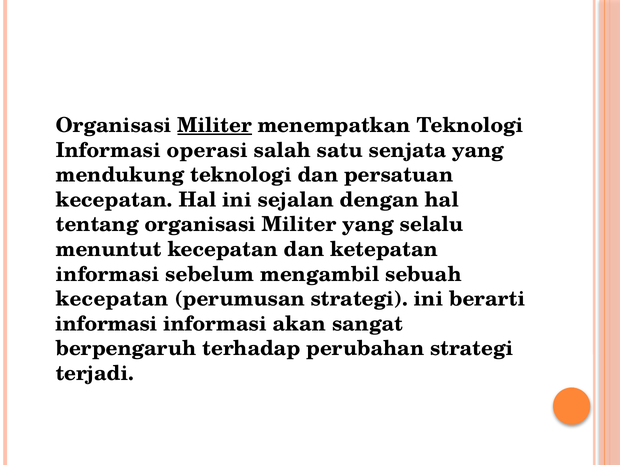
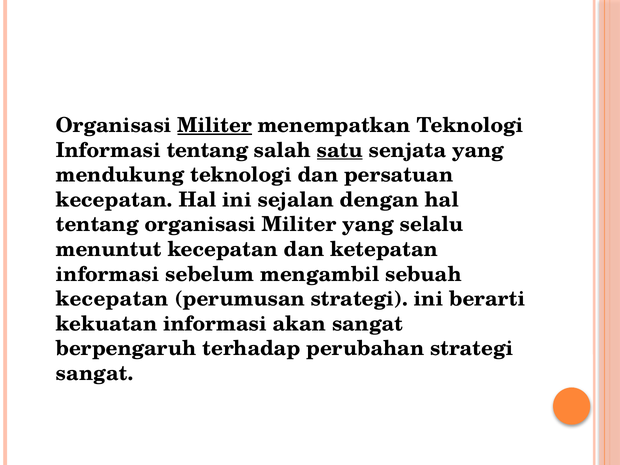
Informasi operasi: operasi -> tentang
satu underline: none -> present
informasi at (107, 324): informasi -> kekuatan
terjadi at (95, 373): terjadi -> sangat
